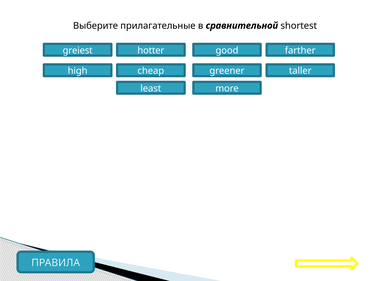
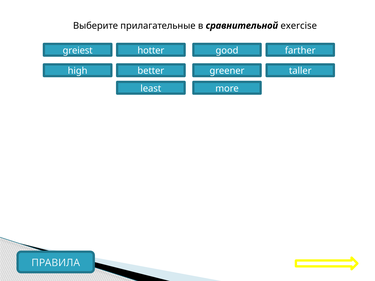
shortest: shortest -> exercise
cheap: cheap -> better
